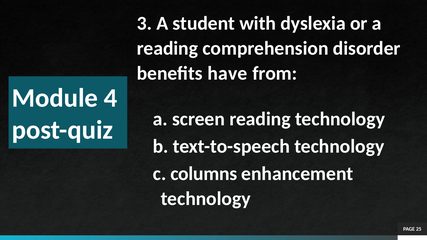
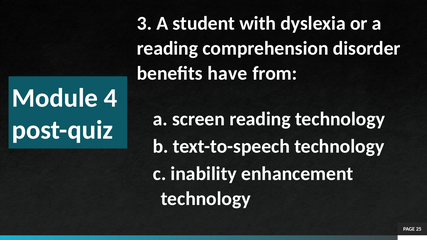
columns: columns -> inability
